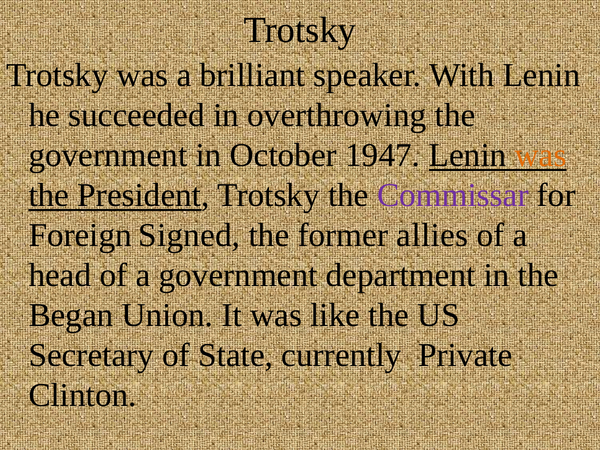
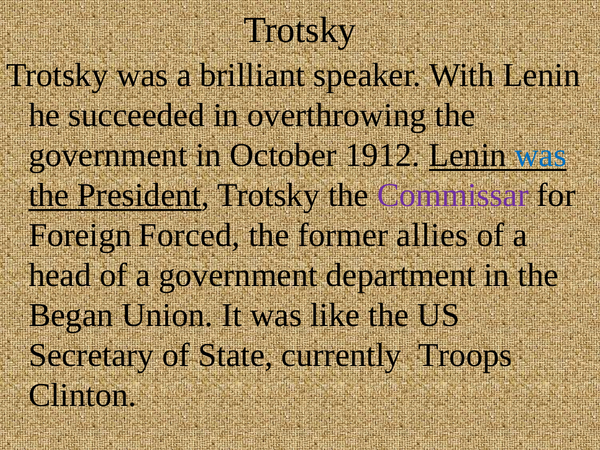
1947: 1947 -> 1912
was at (541, 155) colour: orange -> blue
Signed: Signed -> Forced
Private: Private -> Troops
